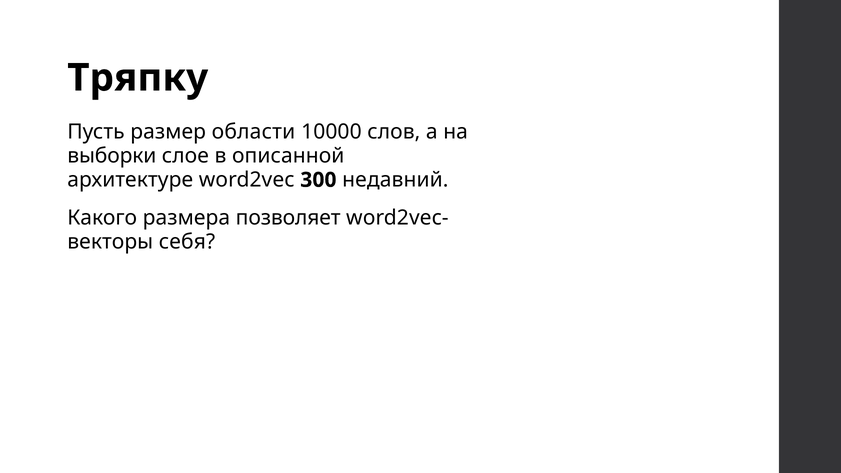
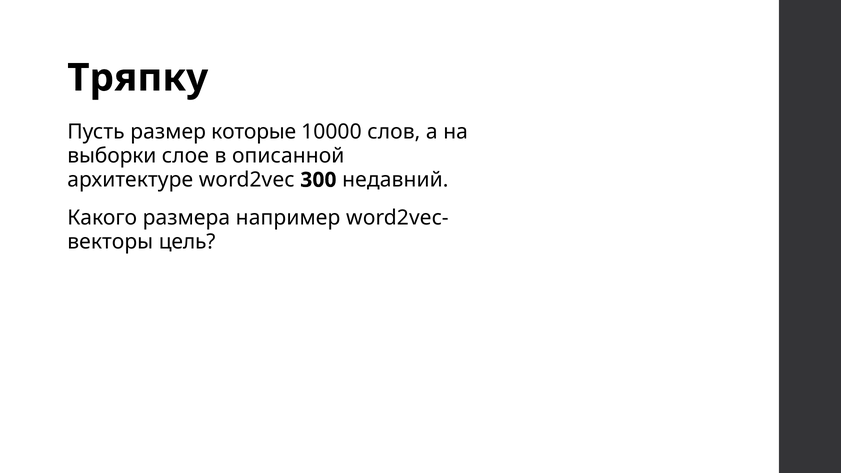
области: области -> которые
позволяет: позволяет -> например
себя: себя -> цель
